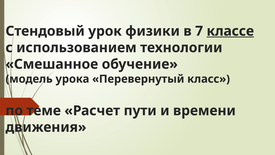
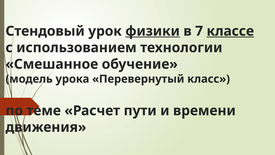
физики underline: none -> present
